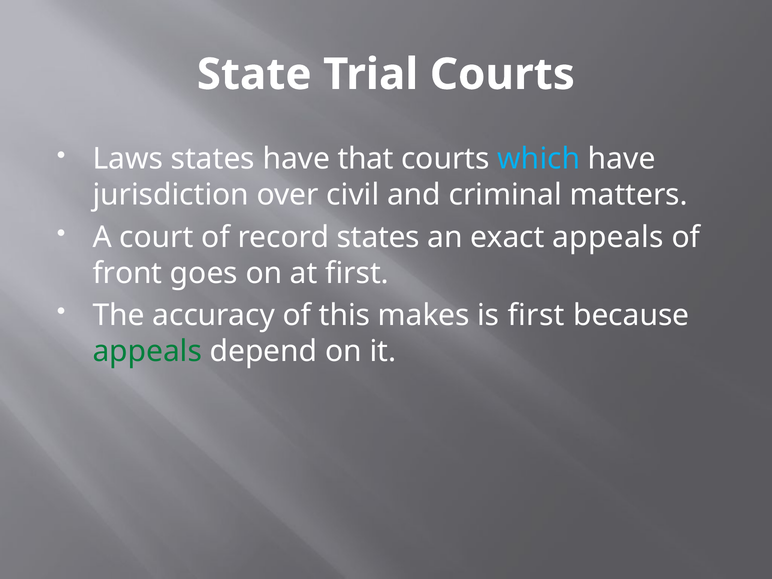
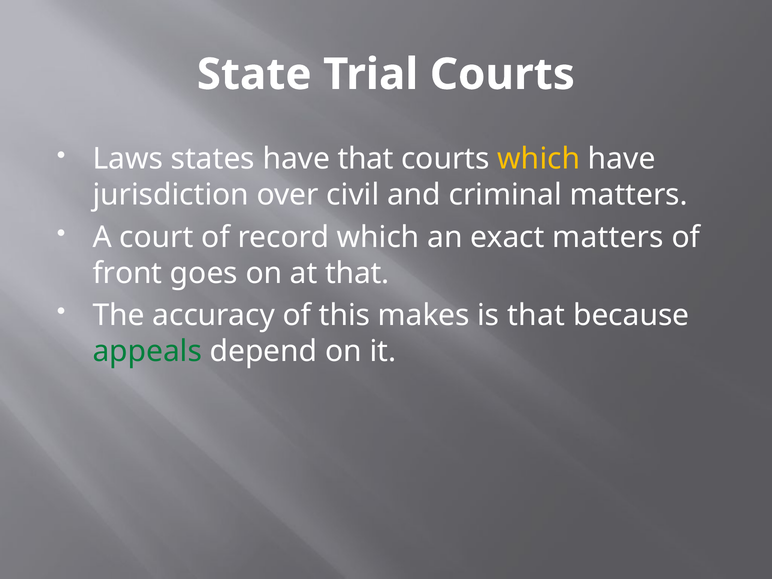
which at (539, 159) colour: light blue -> yellow
record states: states -> which
exact appeals: appeals -> matters
at first: first -> that
is first: first -> that
